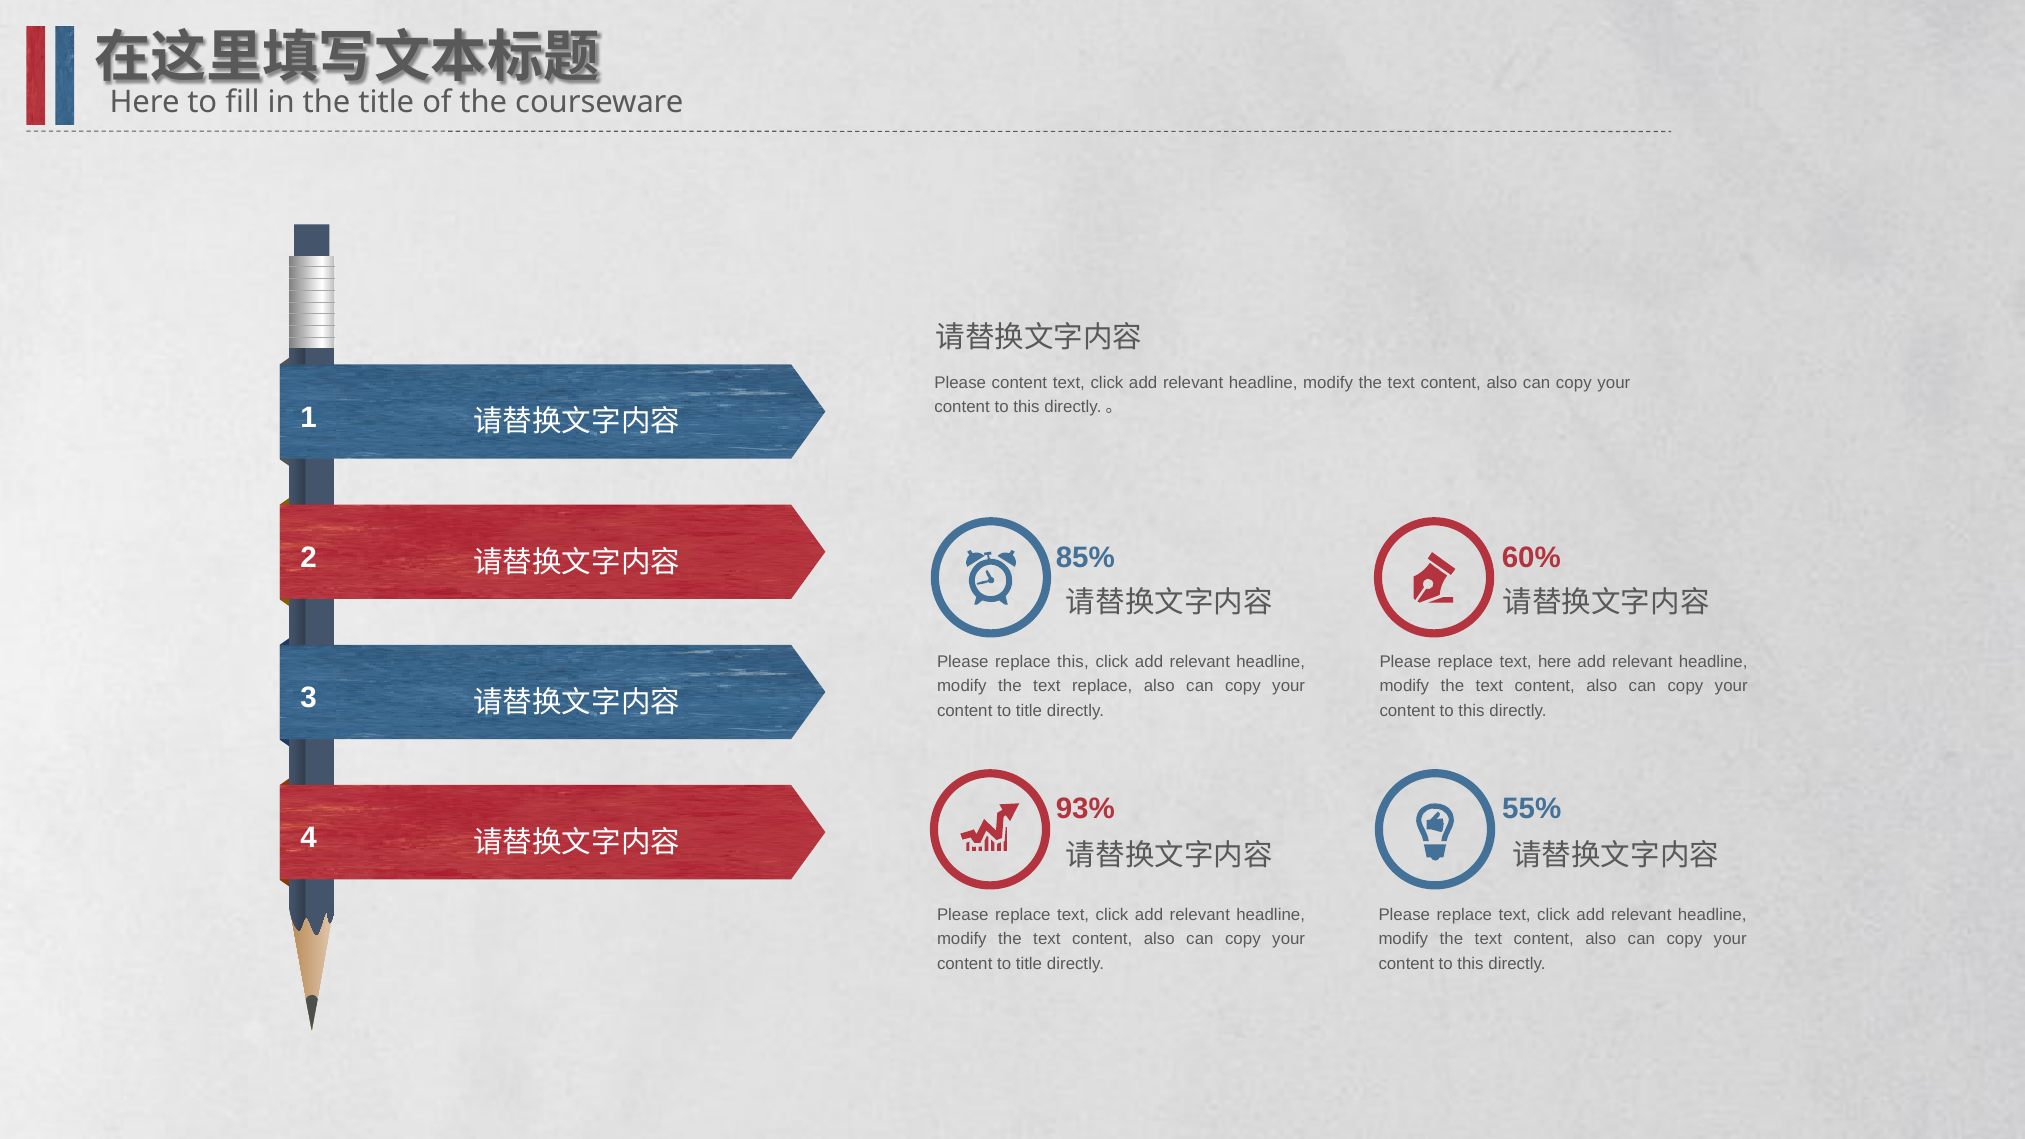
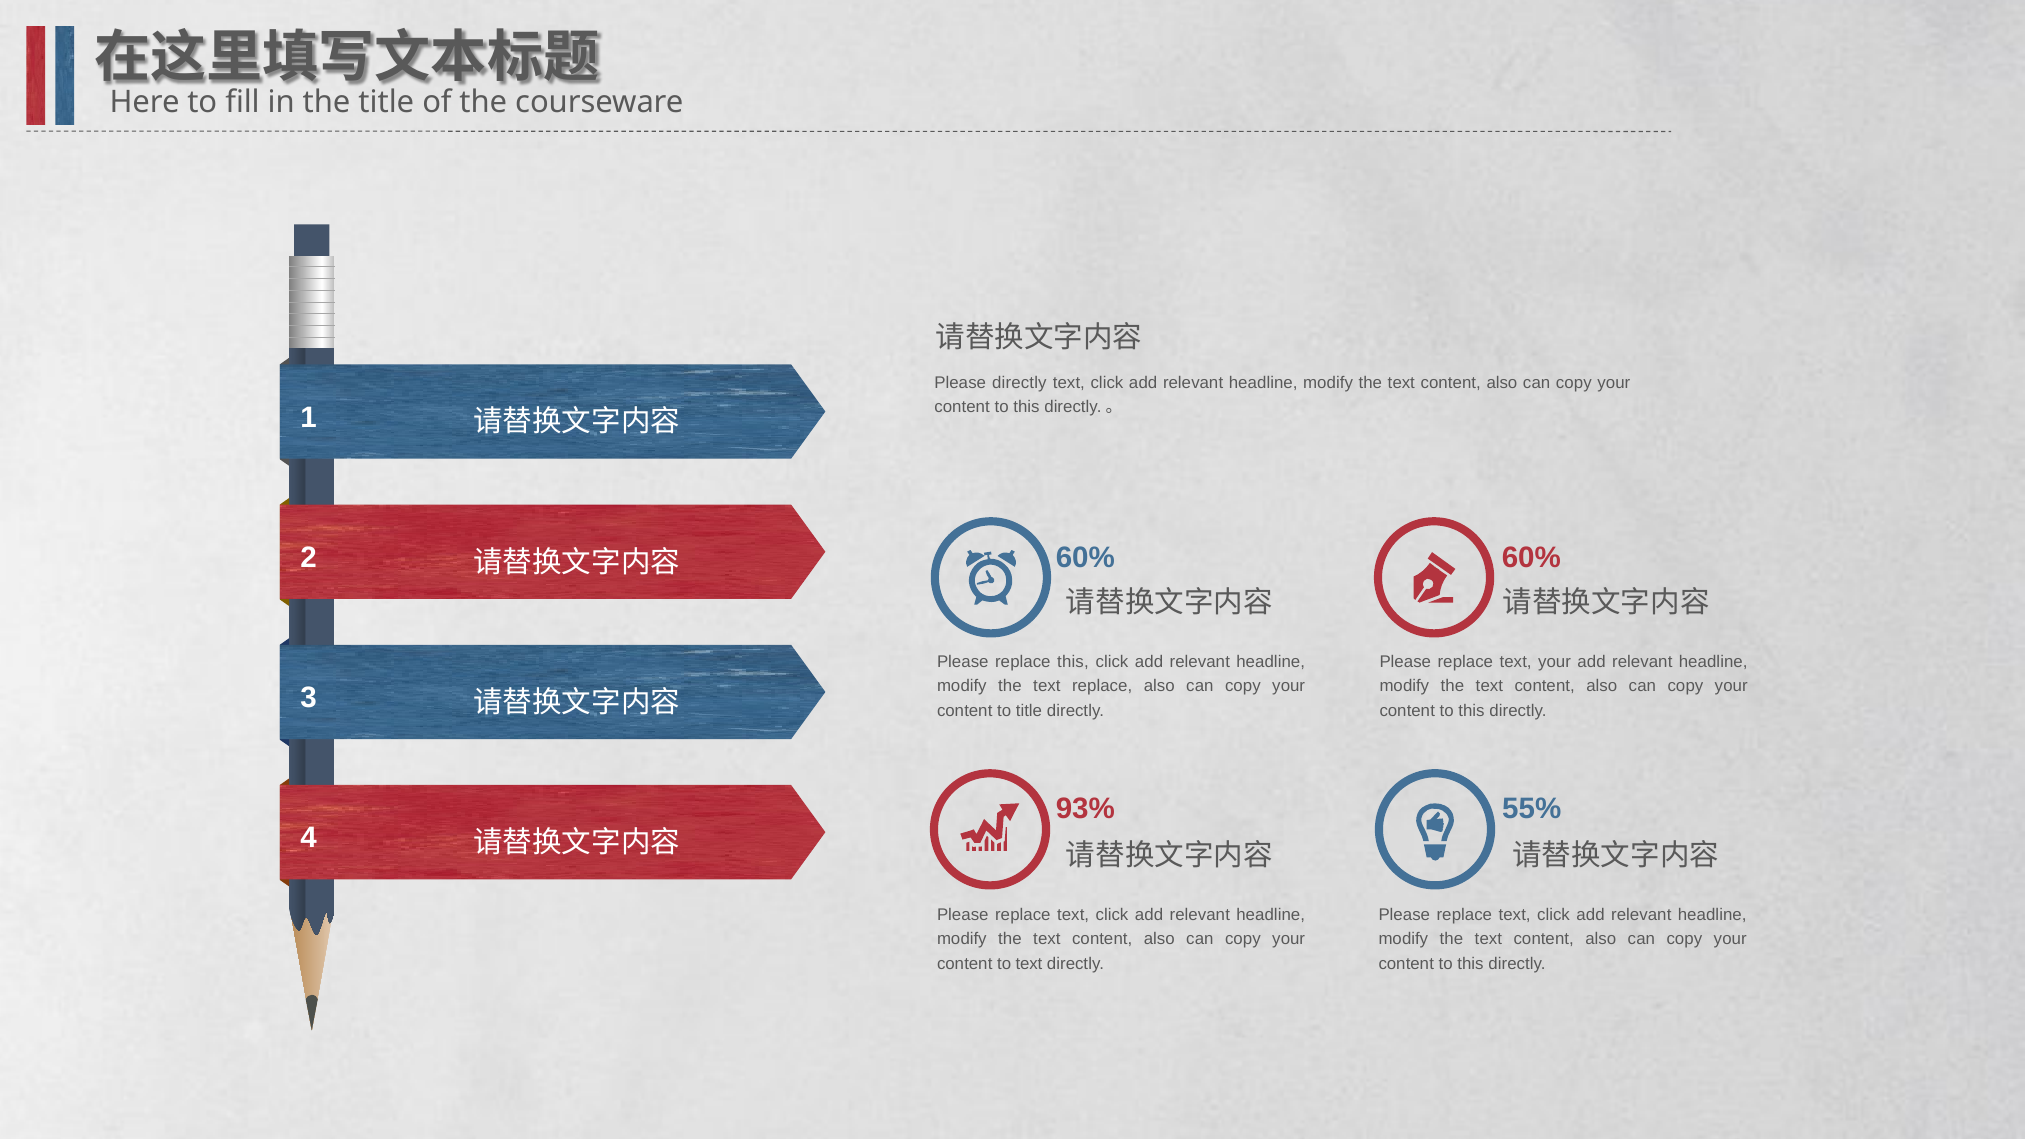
Please content: content -> directly
85% at (1085, 558): 85% -> 60%
text here: here -> your
title at (1029, 964): title -> text
